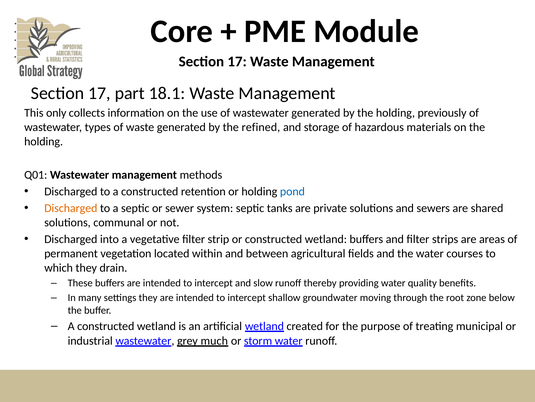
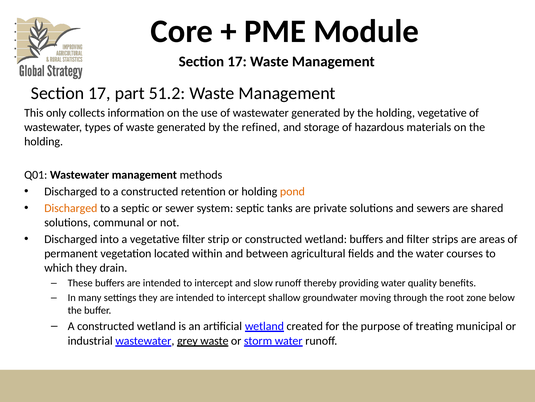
18.1: 18.1 -> 51.2
holding previously: previously -> vegetative
pond colour: blue -> orange
grey much: much -> waste
